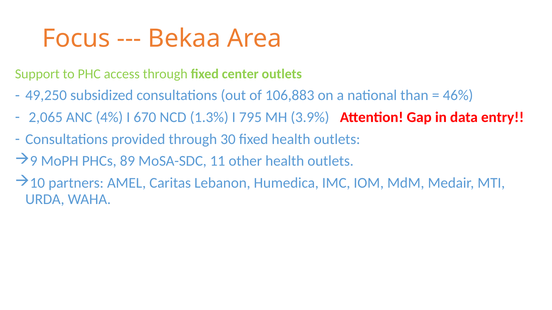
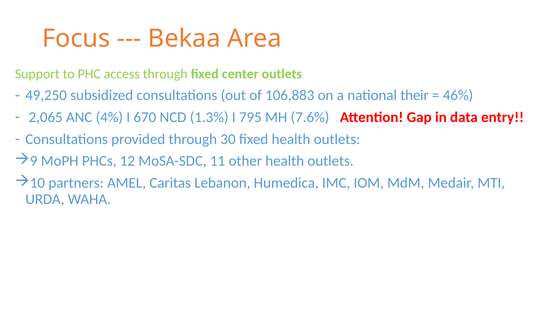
than: than -> their
3.9%: 3.9% -> 7.6%
89: 89 -> 12
